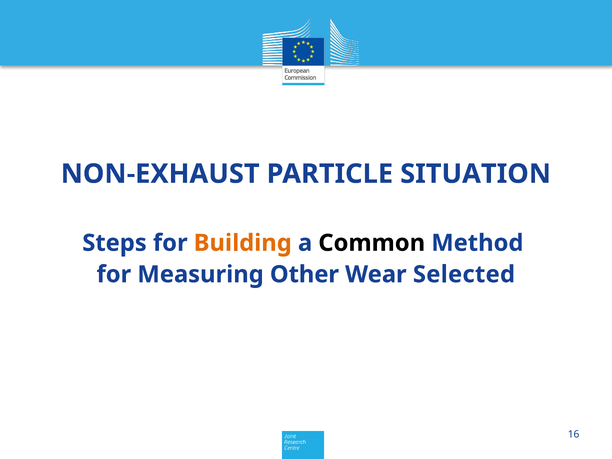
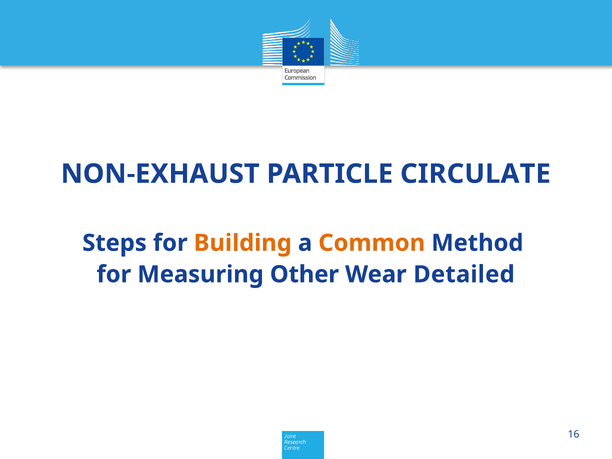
SITUATION: SITUATION -> CIRCULATE
Common colour: black -> orange
Selected: Selected -> Detailed
